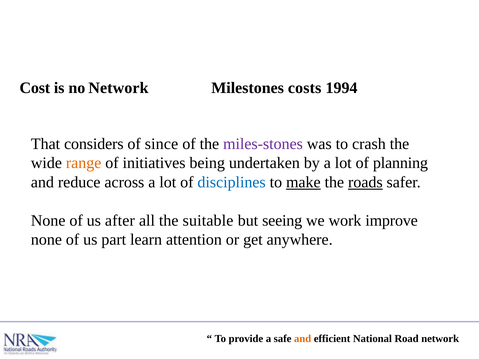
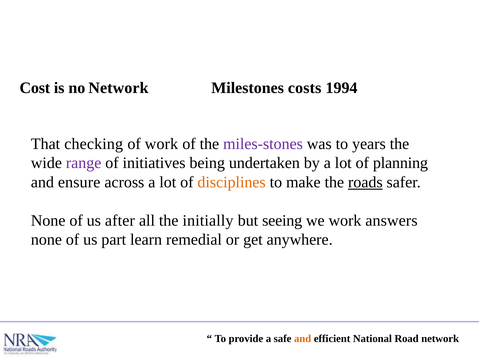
considers: considers -> checking
of since: since -> work
crash: crash -> years
range colour: orange -> purple
reduce: reduce -> ensure
disciplines colour: blue -> orange
make underline: present -> none
suitable: suitable -> initially
improve: improve -> answers
attention: attention -> remedial
